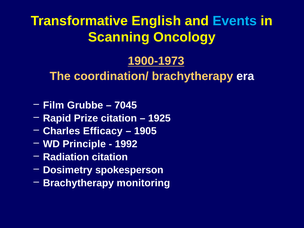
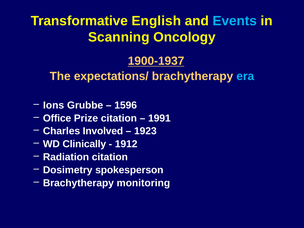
1900-1973: 1900-1973 -> 1900-1937
coordination/: coordination/ -> expectations/
era colour: white -> light blue
Film: Film -> Ions
7045: 7045 -> 1596
Rapid: Rapid -> Office
1925: 1925 -> 1991
Efficacy: Efficacy -> Involved
1905: 1905 -> 1923
Principle: Principle -> Clinically
1992: 1992 -> 1912
